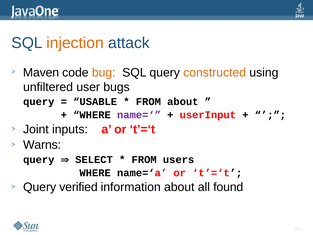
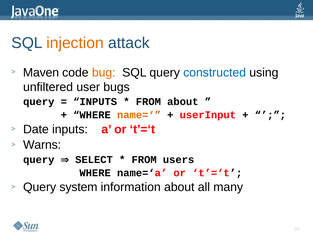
constructed colour: orange -> blue
USABLE at (95, 102): USABLE -> INPUTS
name=‘ colour: purple -> orange
Joint: Joint -> Date
verified: verified -> system
found: found -> many
